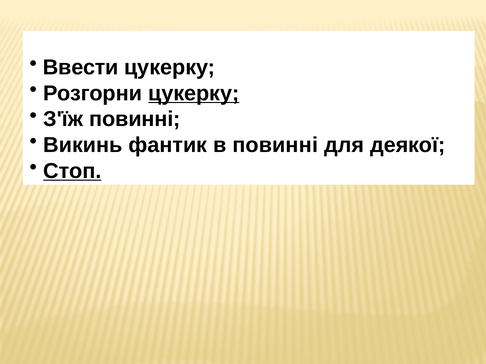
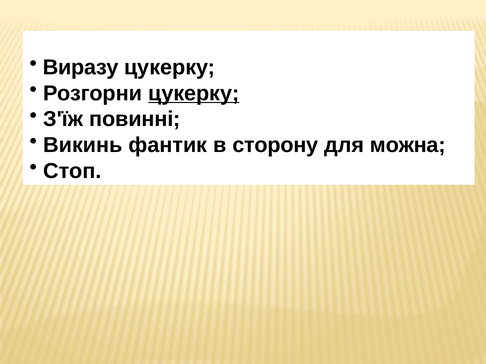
Ввести: Ввести -> Виразу
в повинні: повинні -> сторону
деякої: деякої -> можна
Стоп underline: present -> none
